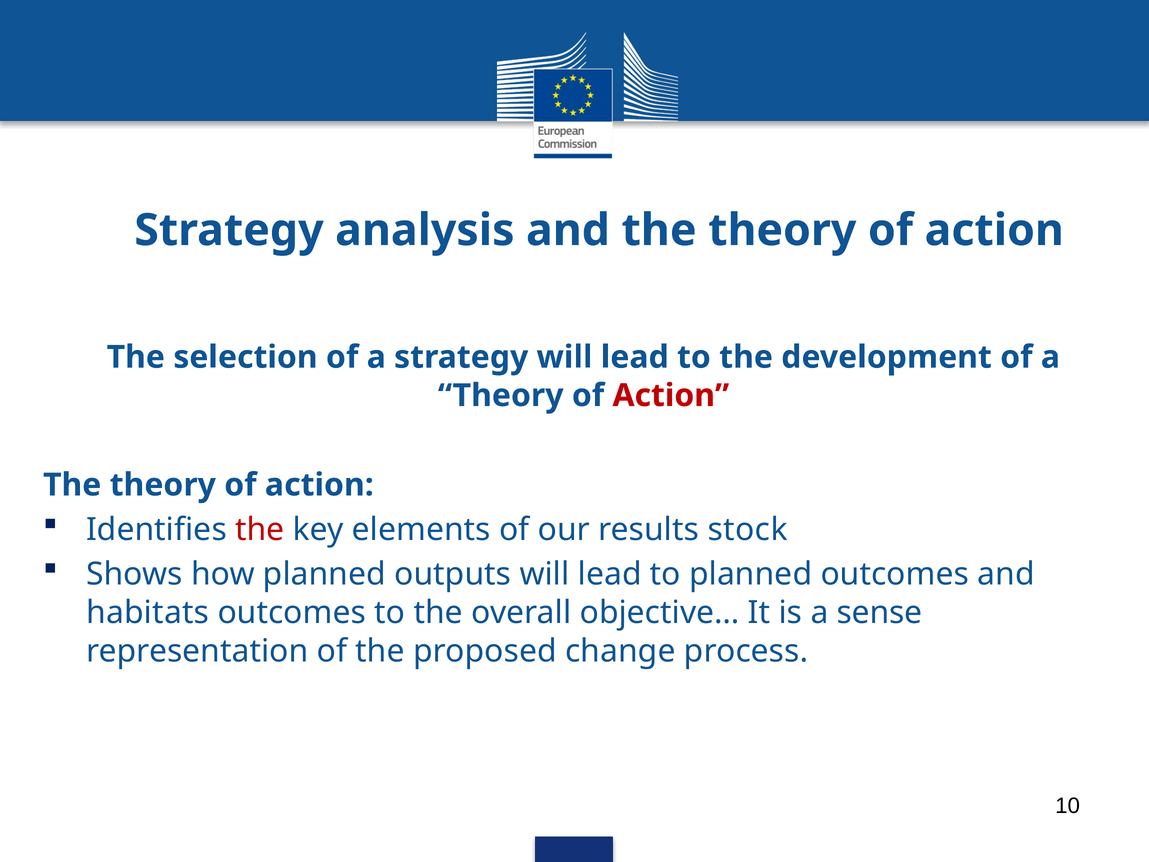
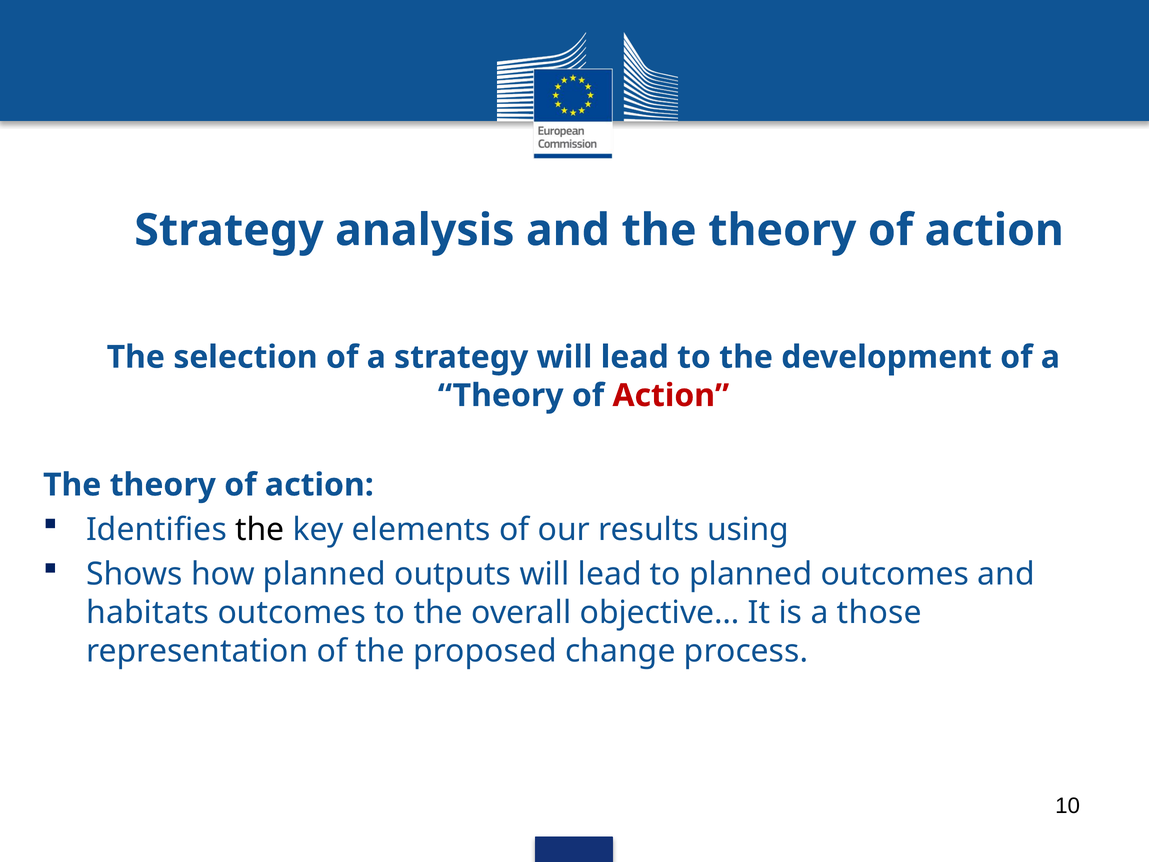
the at (260, 529) colour: red -> black
stock: stock -> using
sense: sense -> those
